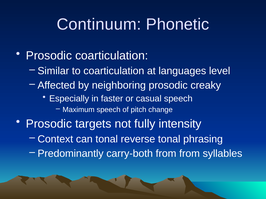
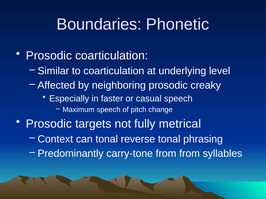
Continuum: Continuum -> Boundaries
languages: languages -> underlying
intensity: intensity -> metrical
carry-both: carry-both -> carry-tone
